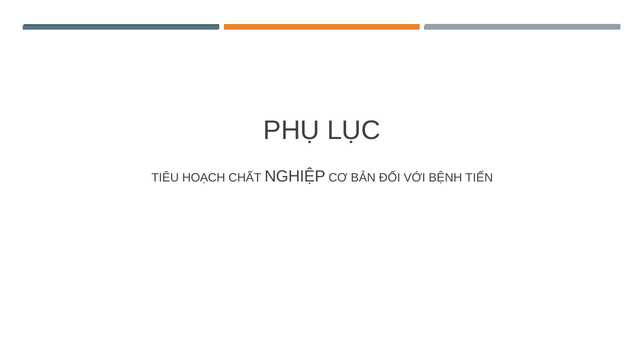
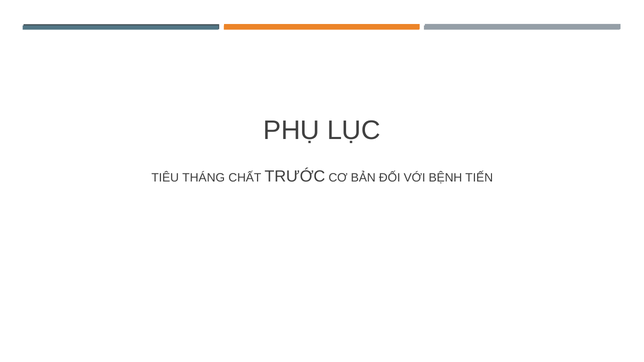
HOẠCH: HOẠCH -> THÁNG
NGHIỆP: NGHIỆP -> TRƯỚC
